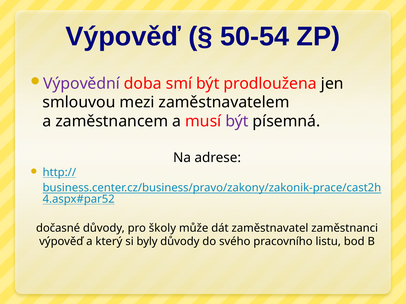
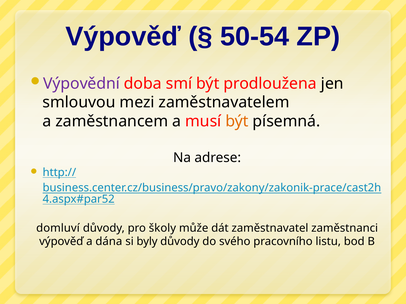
být at (237, 122) colour: purple -> orange
dočasné: dočasné -> domluví
který: který -> dána
